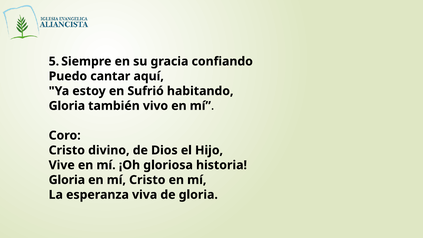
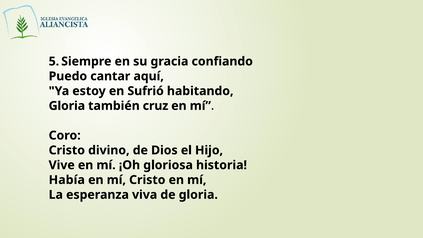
vivo: vivo -> cruz
Gloria at (67, 180): Gloria -> Había
